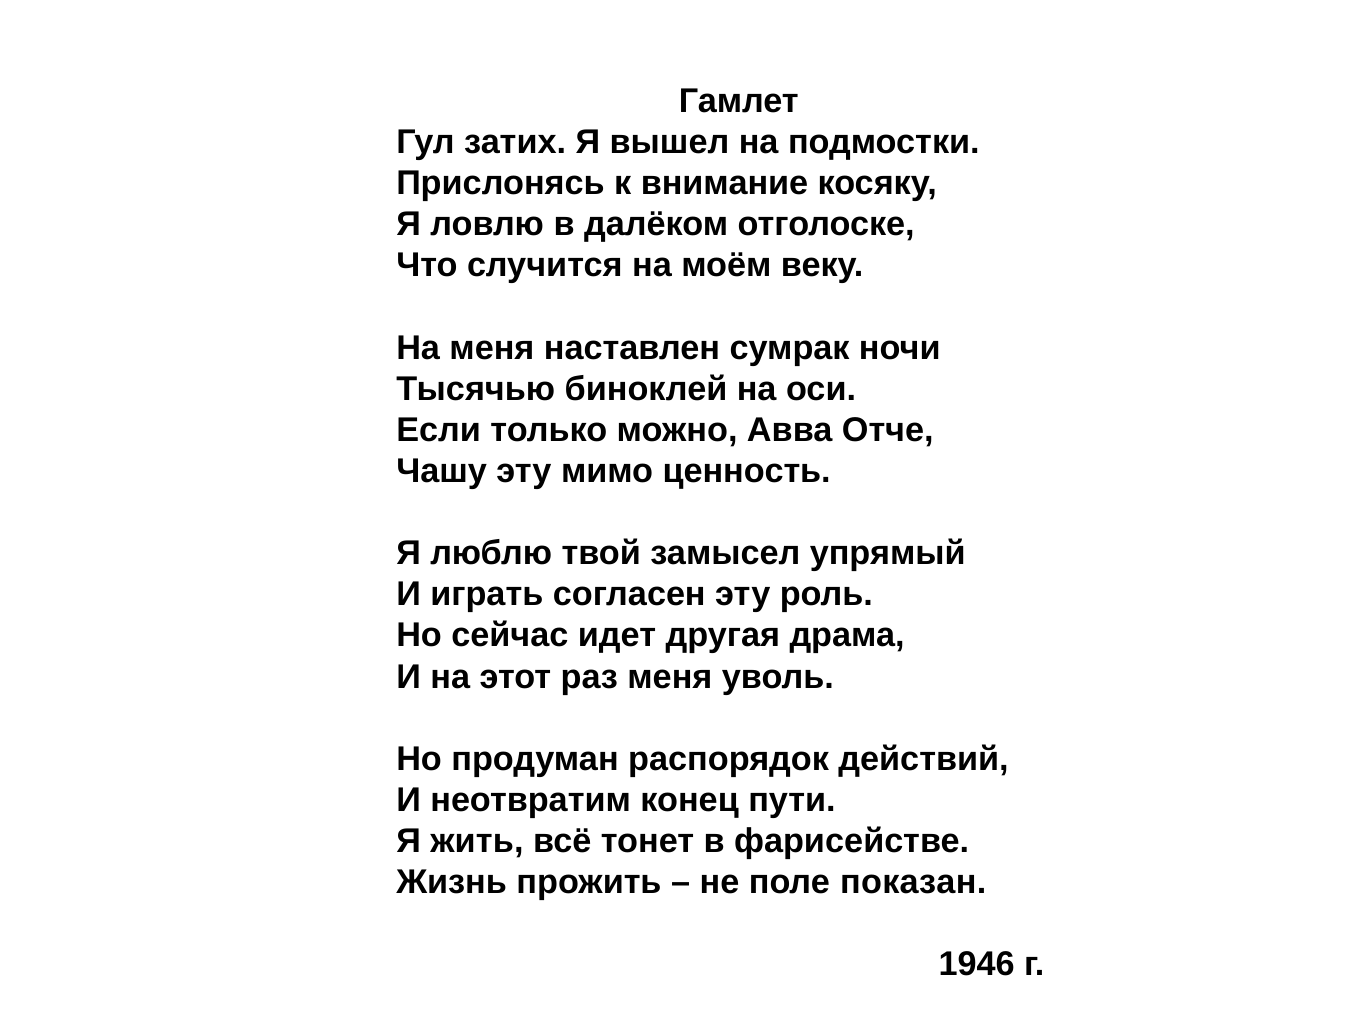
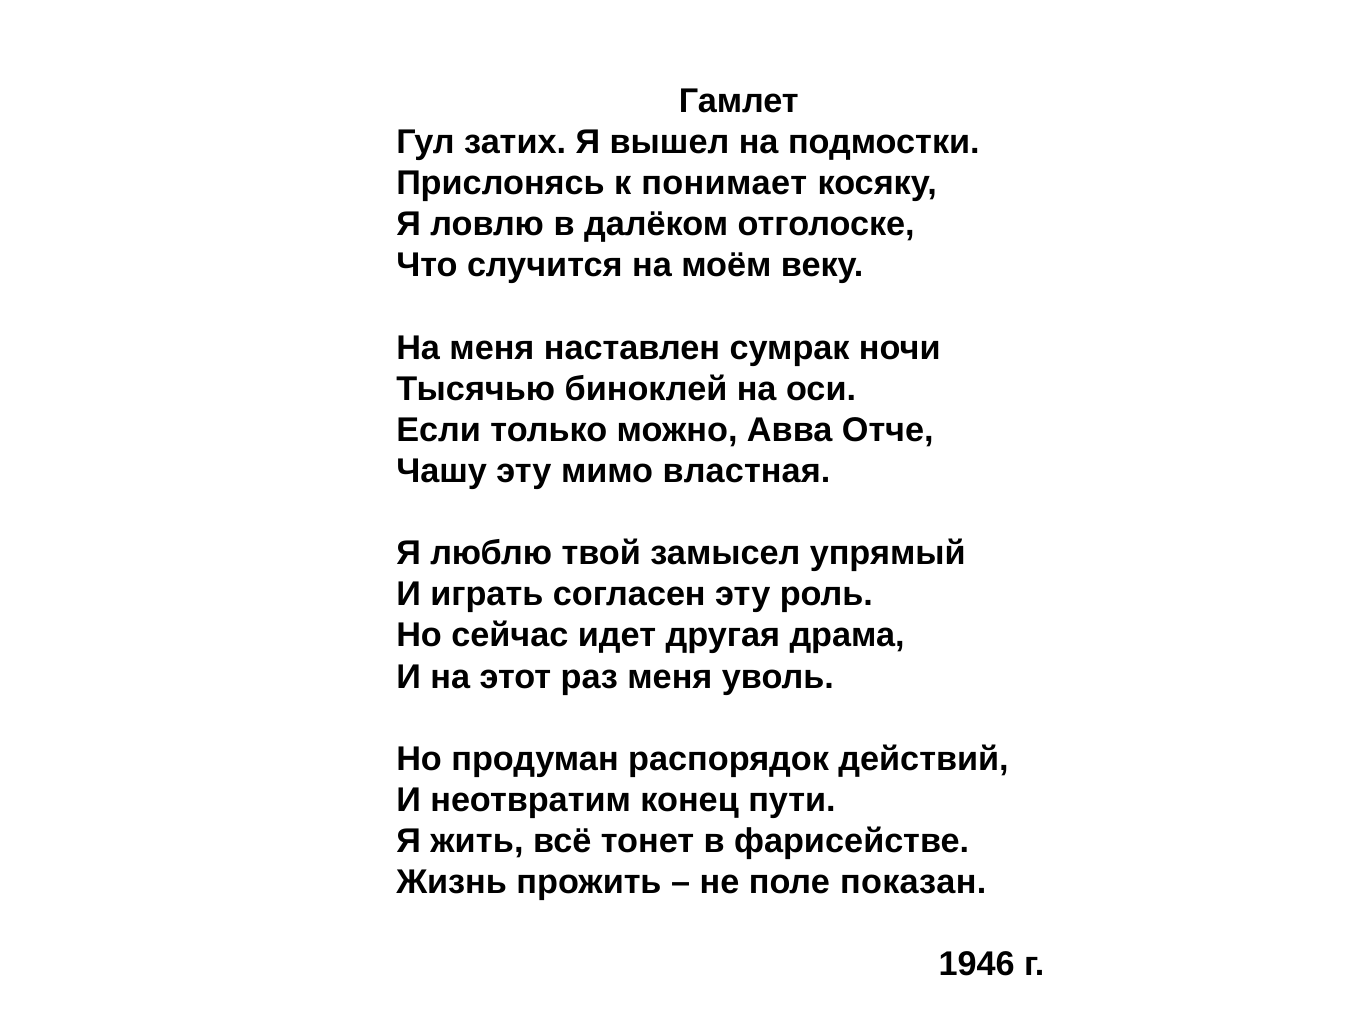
внимание: внимание -> понимает
ценность: ценность -> властная
